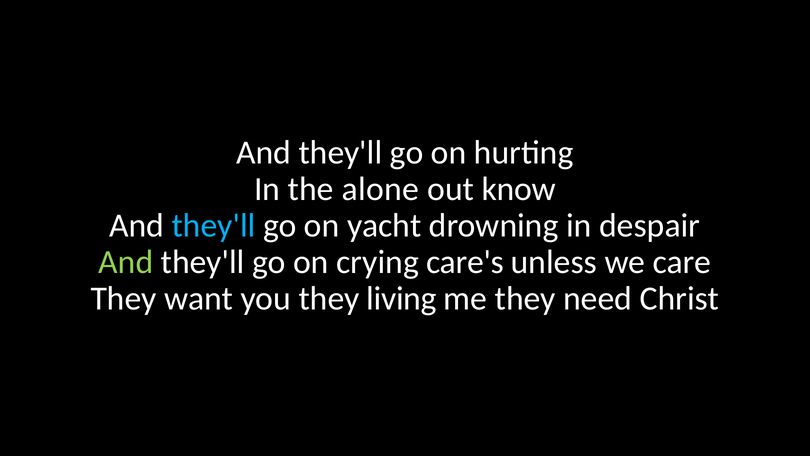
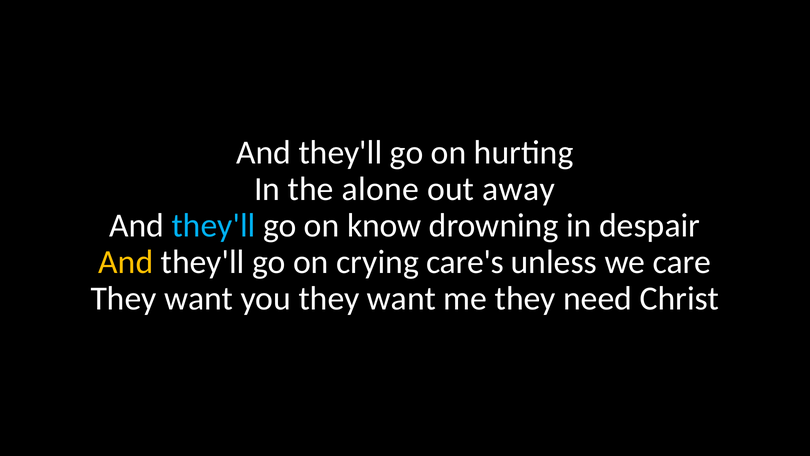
know: know -> away
yacht: yacht -> know
And at (126, 262) colour: light green -> yellow
you they living: living -> want
